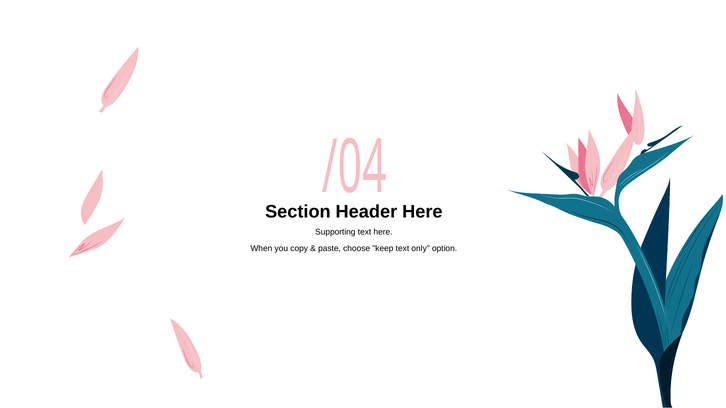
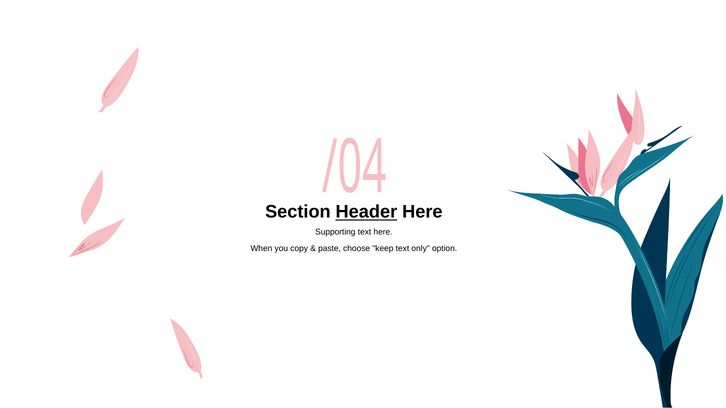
Header underline: none -> present
